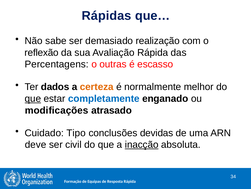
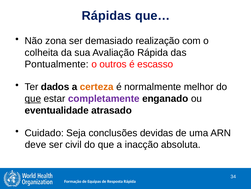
sabe: sabe -> zona
reflexão: reflexão -> colheita
Percentagens: Percentagens -> Pontualmente
outras: outras -> outros
completamente colour: blue -> purple
modificações: modificações -> eventualidade
Tipo: Tipo -> Seja
inacção underline: present -> none
